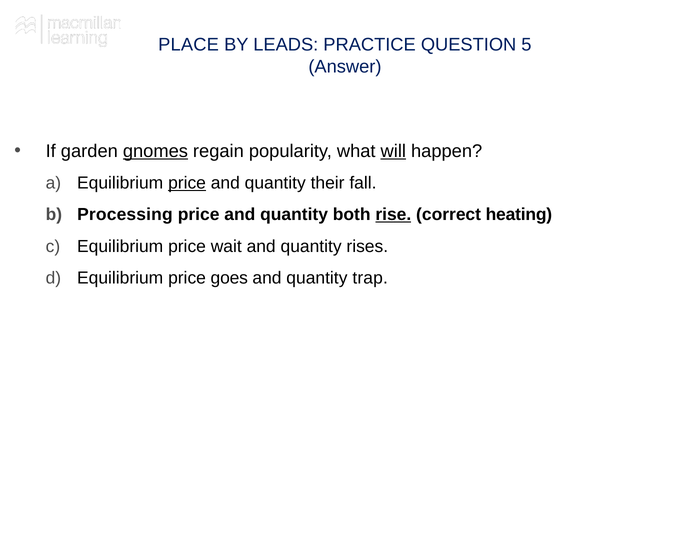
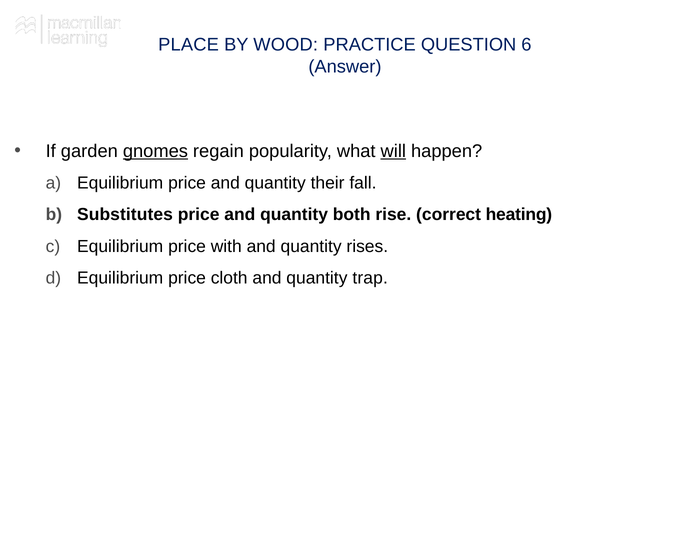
LEADS: LEADS -> WOOD
5: 5 -> 6
price at (187, 183) underline: present -> none
Processing: Processing -> Substitutes
rise underline: present -> none
wait: wait -> with
goes: goes -> cloth
